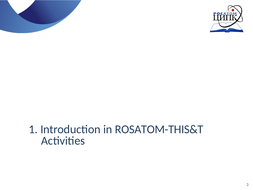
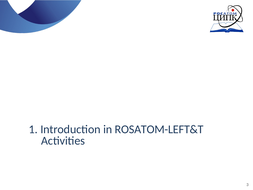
ROSATOM-THIS&T: ROSATOM-THIS&T -> ROSATOM-LEFT&T
